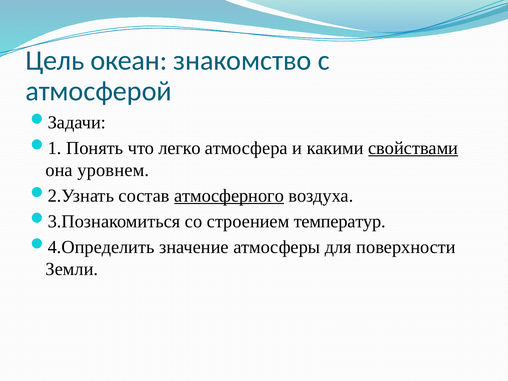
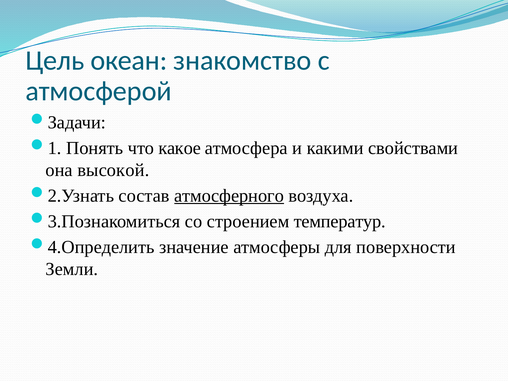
легко: легко -> какое
свойствами underline: present -> none
уровнем: уровнем -> высокой
